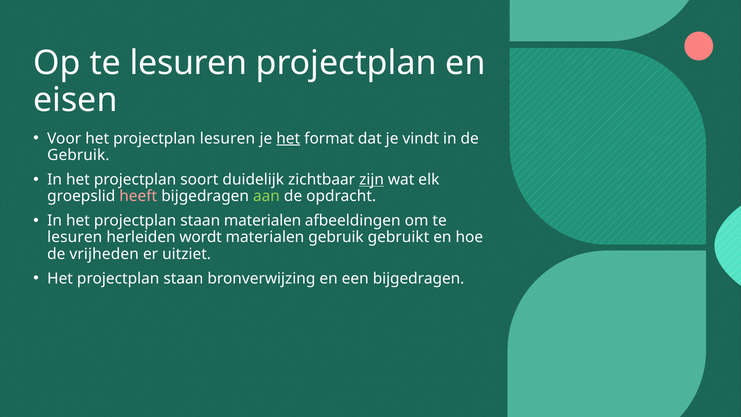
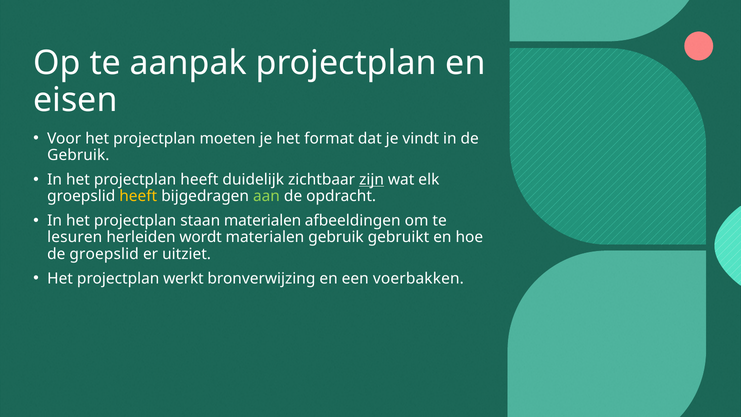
Op te lesuren: lesuren -> aanpak
projectplan lesuren: lesuren -> moeten
het at (288, 138) underline: present -> none
projectplan soort: soort -> heeft
heeft at (138, 196) colour: pink -> yellow
de vrijheden: vrijheden -> groepslid
staan at (183, 278): staan -> werkt
een bijgedragen: bijgedragen -> voerbakken
